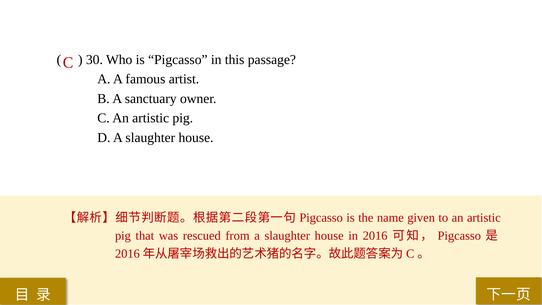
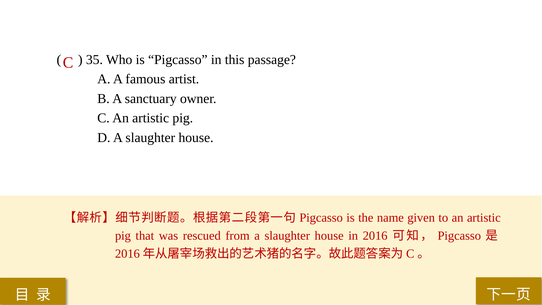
30: 30 -> 35
